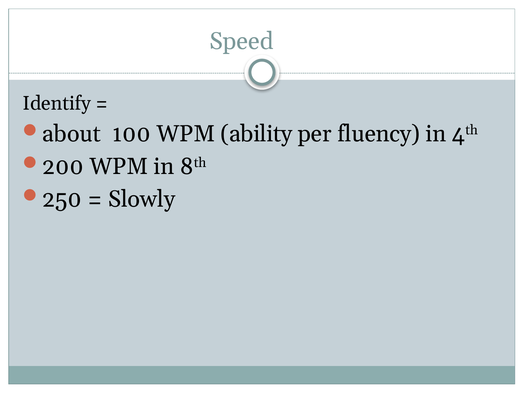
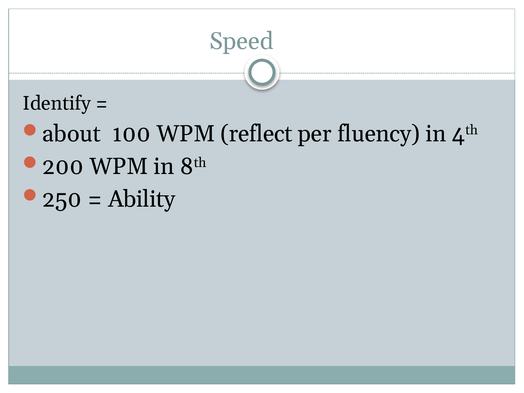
ability: ability -> reflect
Slowly: Slowly -> Ability
